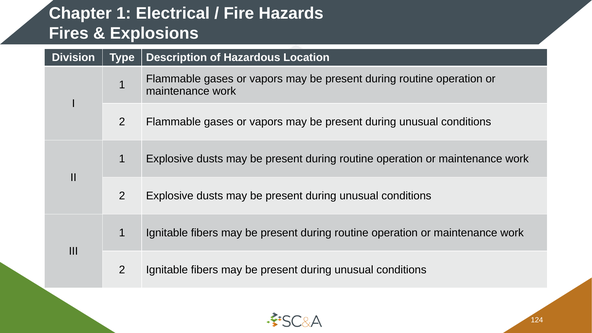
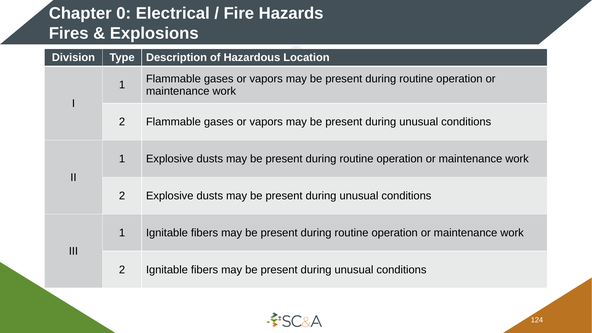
Chapter 1: 1 -> 0
